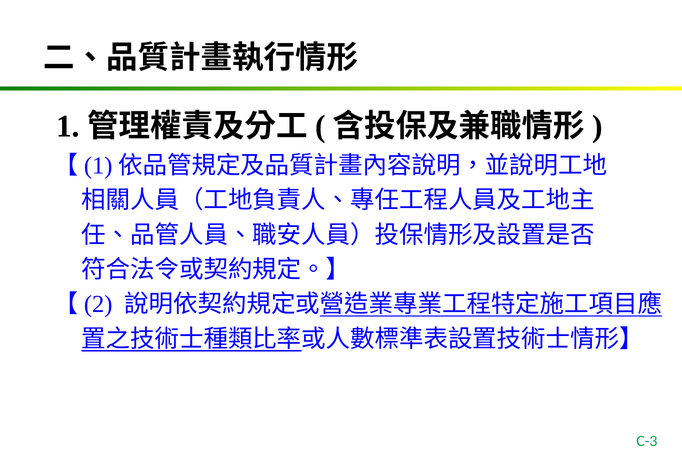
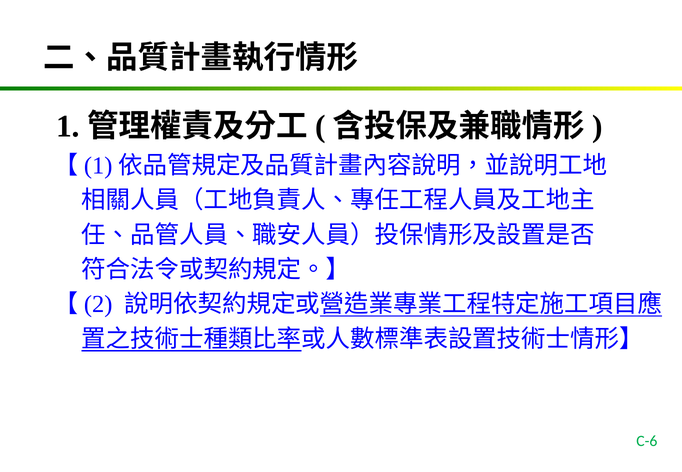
C-3: C-3 -> C-6
